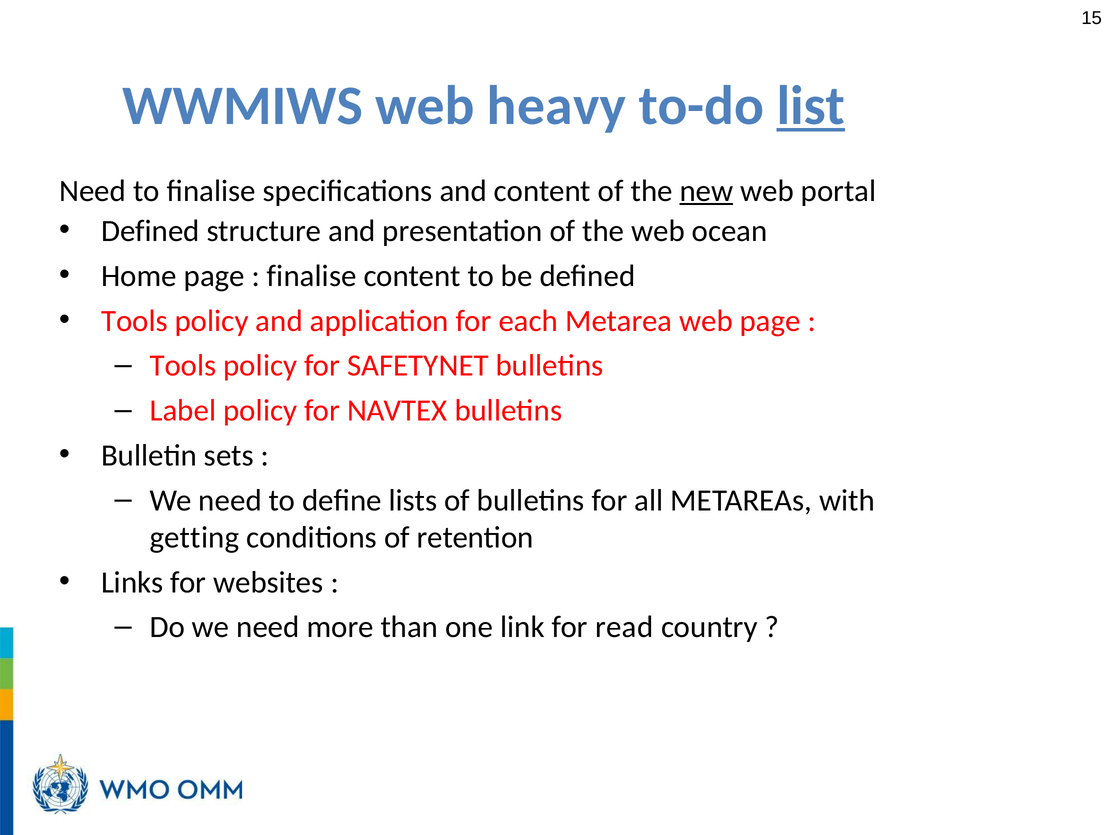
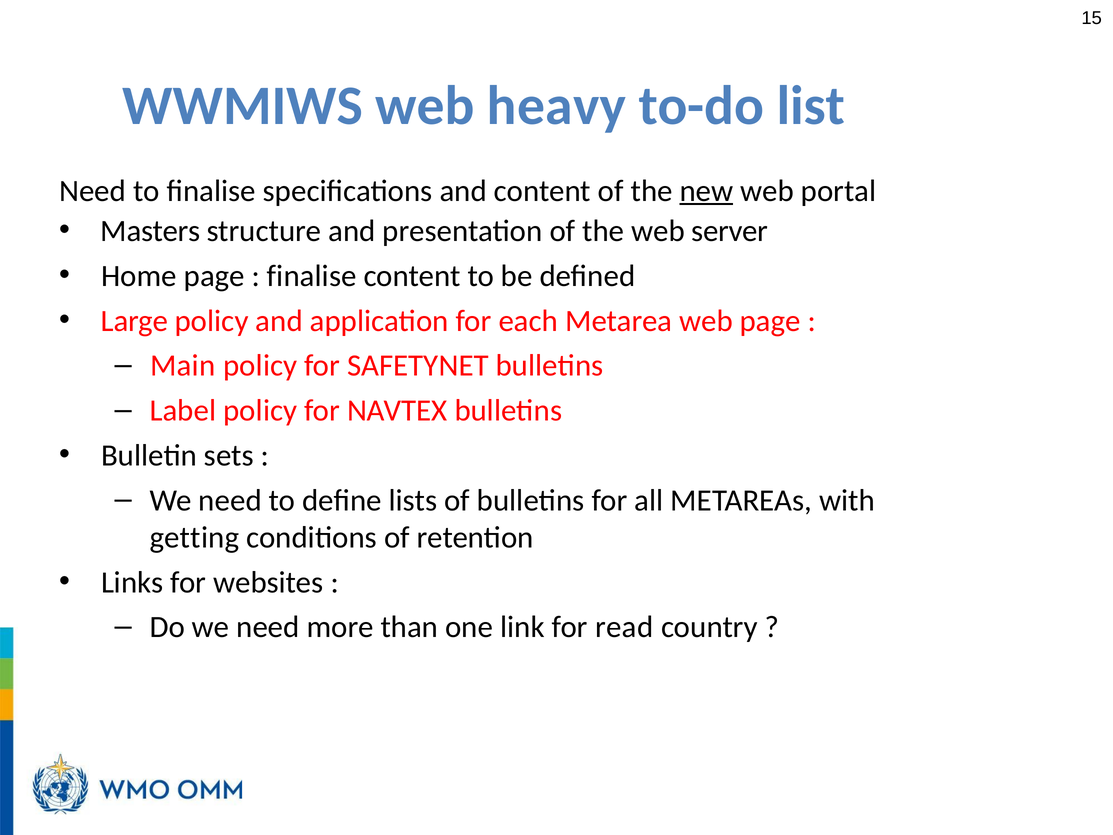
list underline: present -> none
Defined at (150, 231): Defined -> Masters
ocean: ocean -> server
Tools at (134, 321): Tools -> Large
Tools at (183, 366): Tools -> Main
